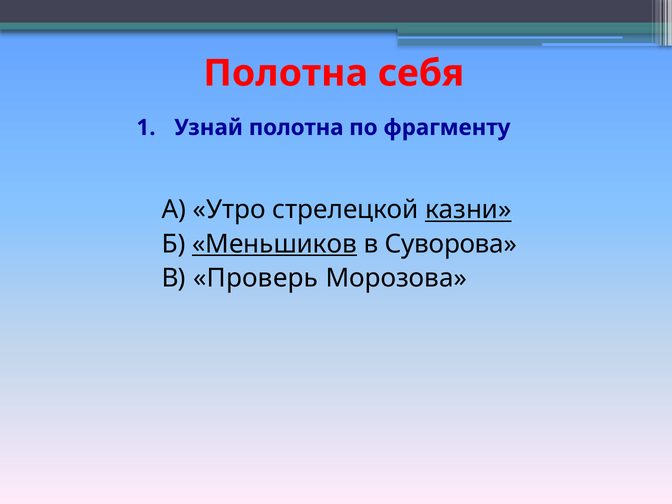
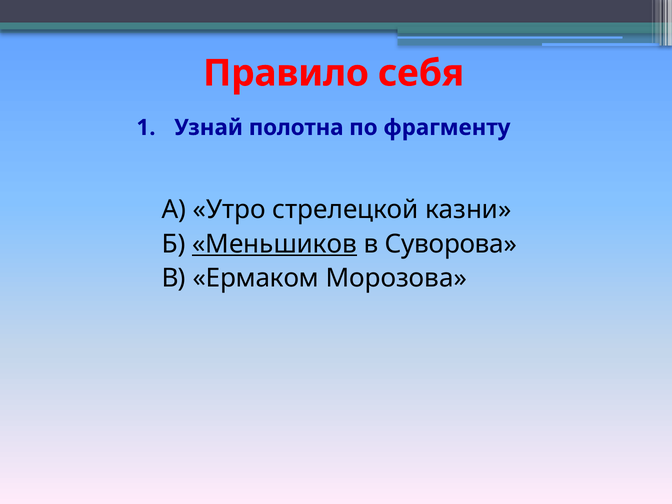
Полотна at (286, 73): Полотна -> Правило
казни underline: present -> none
Проверь: Проверь -> Ермаком
